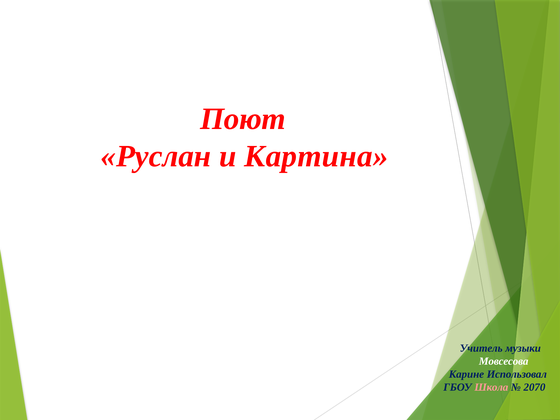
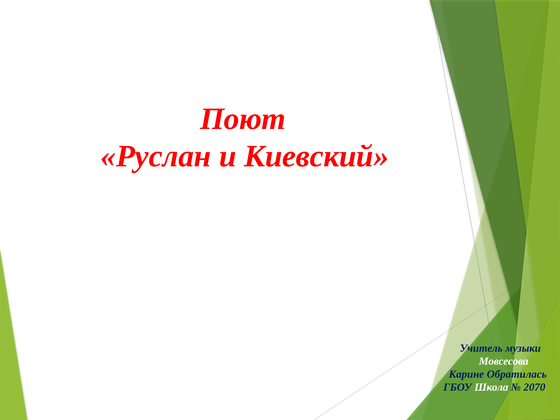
Картина: Картина -> Киевский
Использовал: Использовал -> Обратилась
Школа colour: pink -> white
